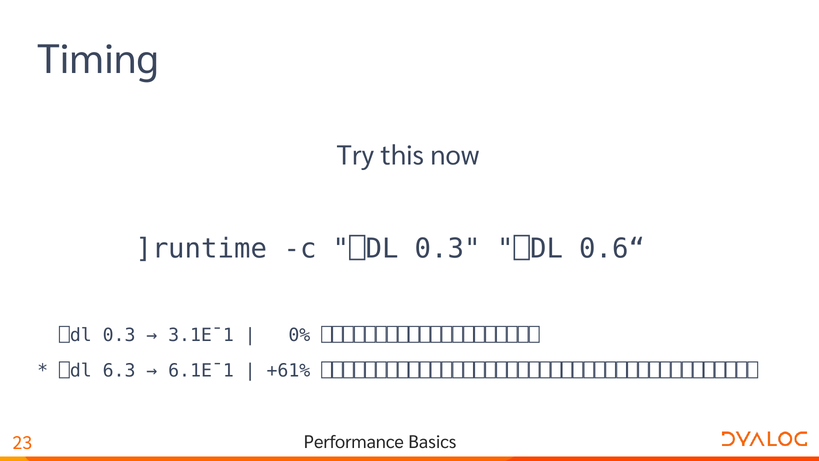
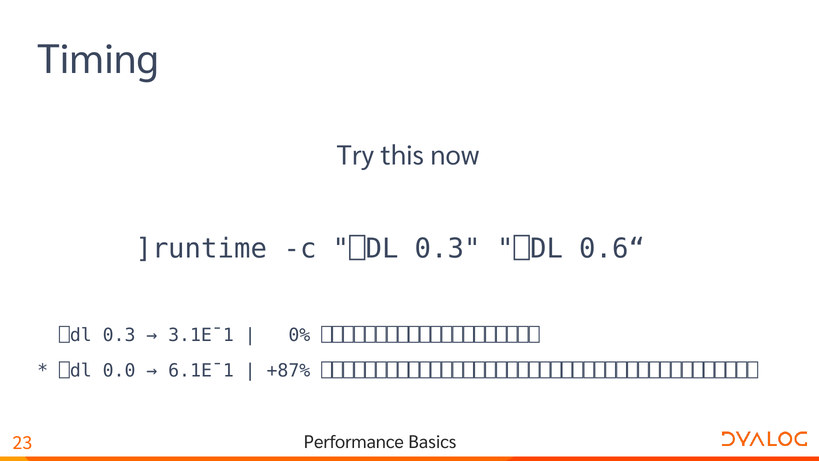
6.3: 6.3 -> 0.0
+61%: +61% -> +87%
